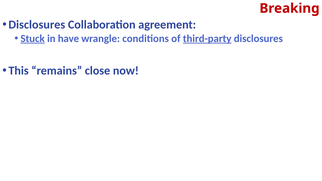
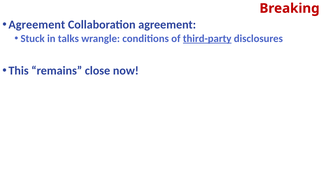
Disclosures at (37, 25): Disclosures -> Agreement
Stuck underline: present -> none
have: have -> talks
